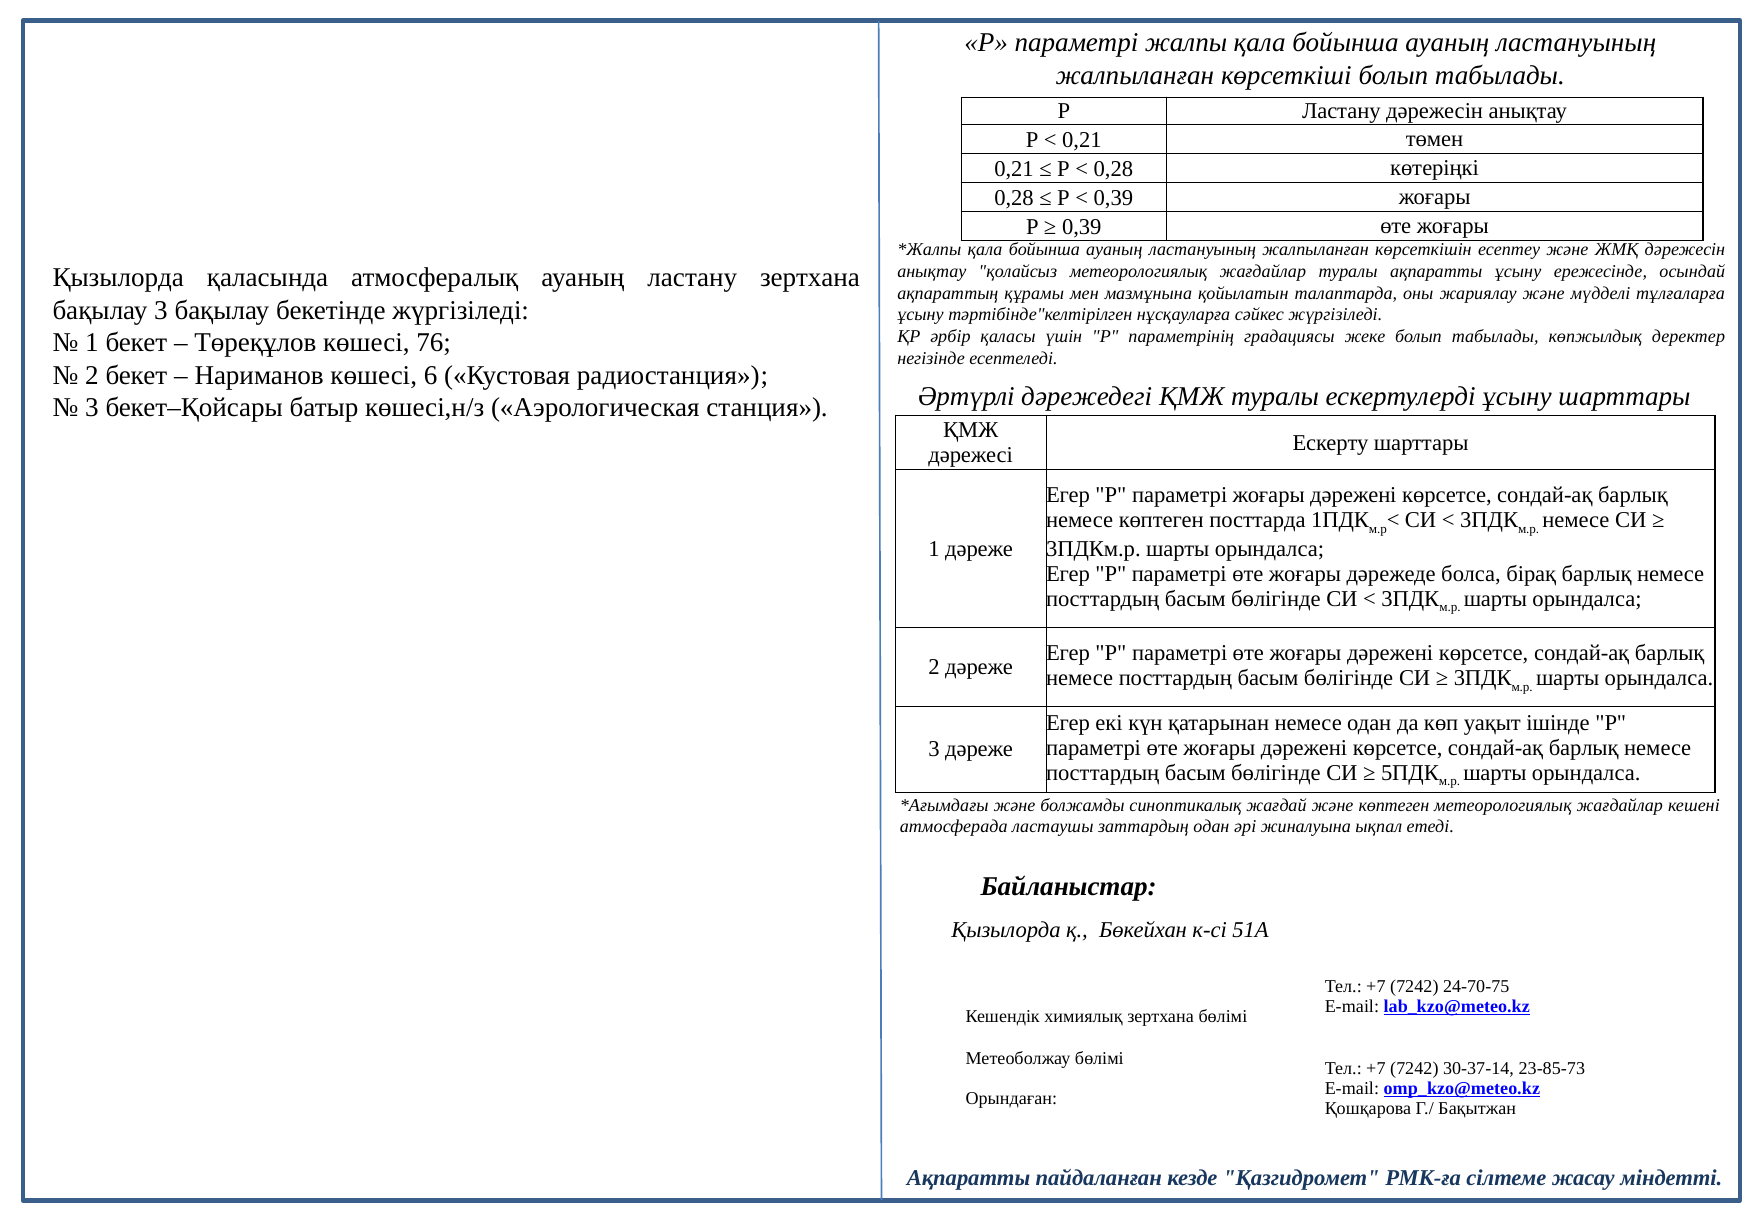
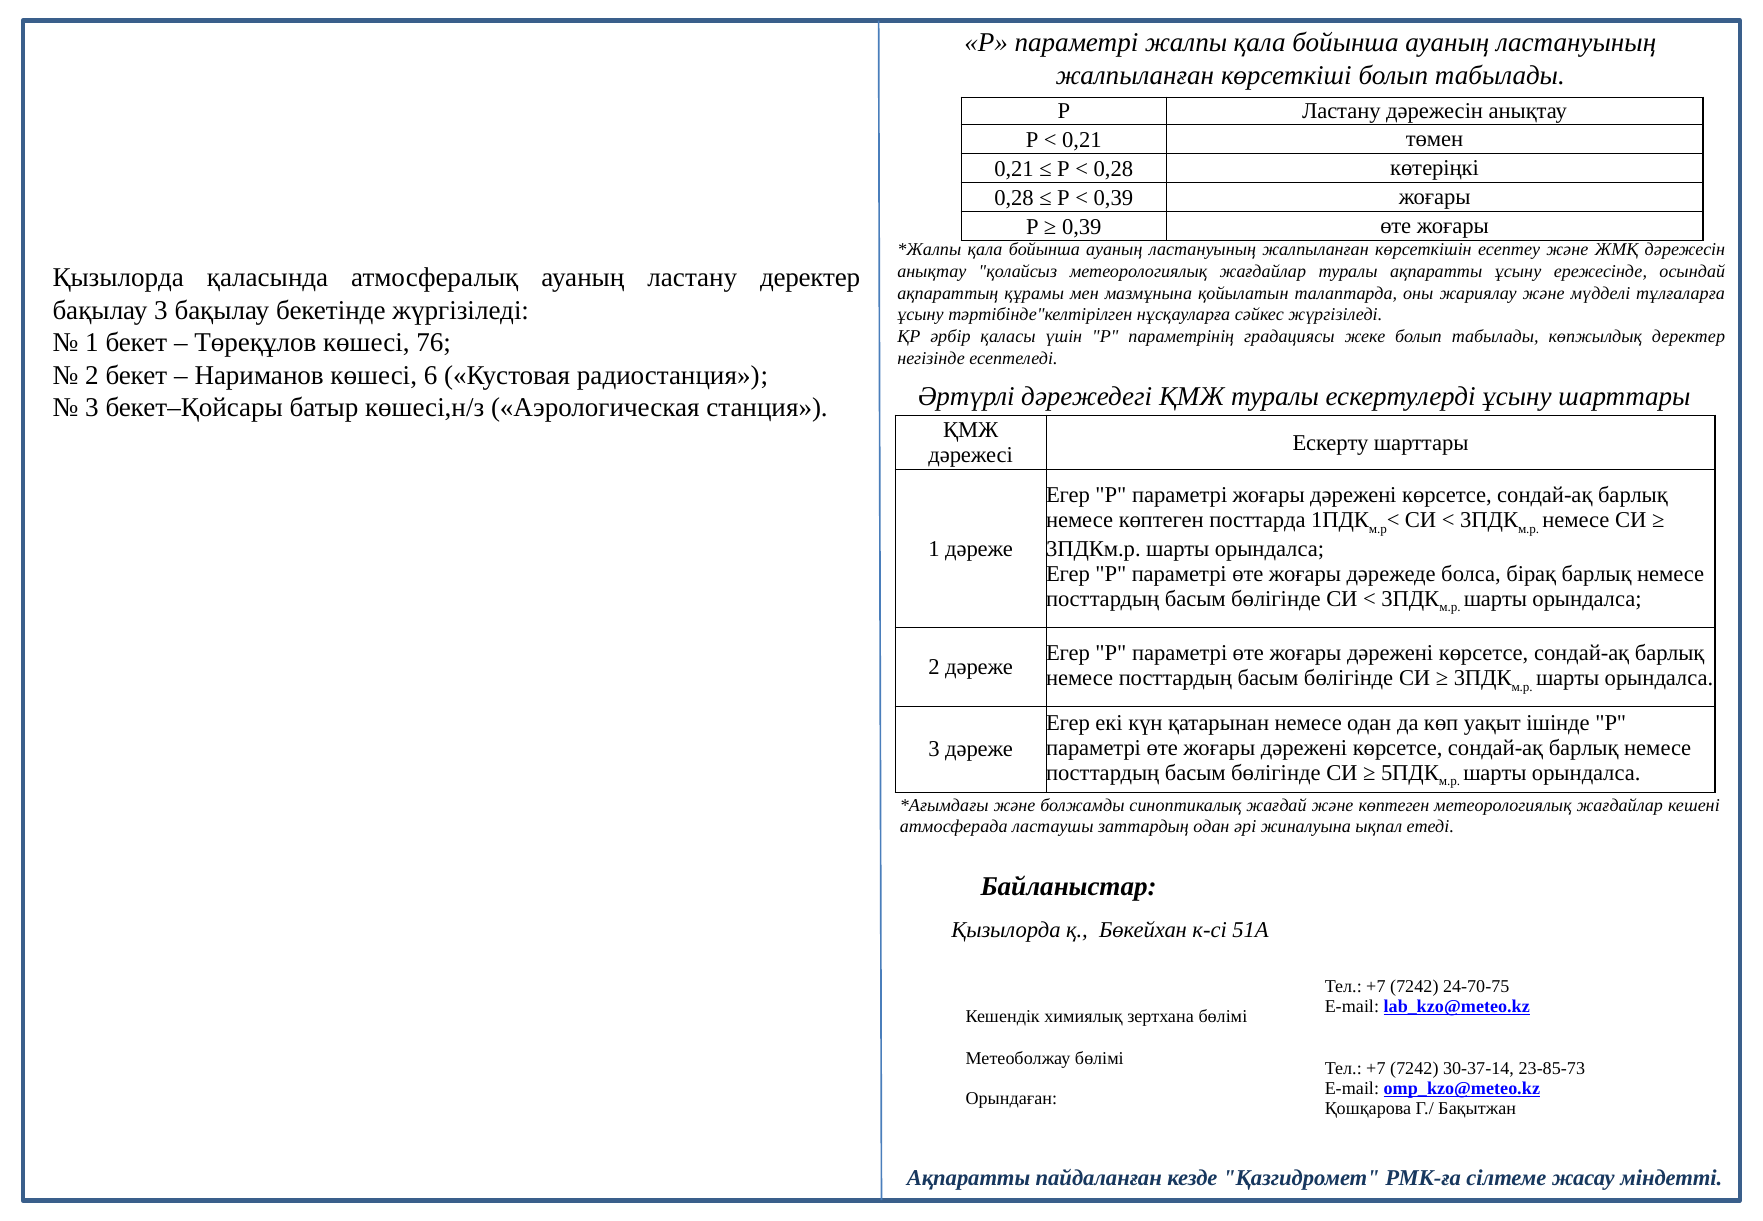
ластану зертхана: зертхана -> деректер
